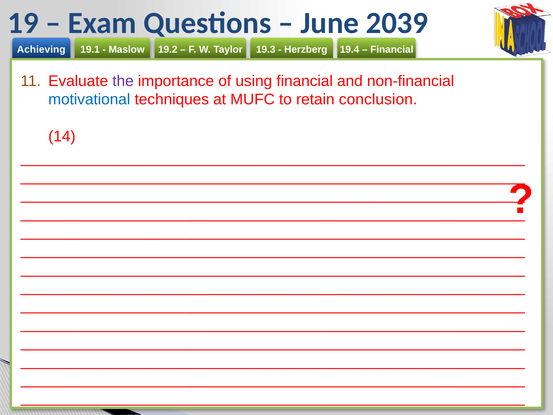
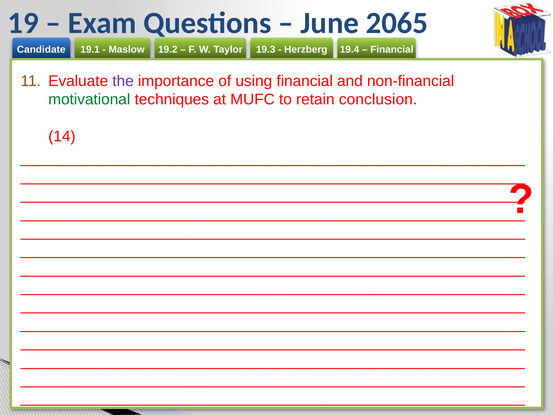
2039: 2039 -> 2065
Achieving: Achieving -> Candidate
motivational colour: blue -> green
